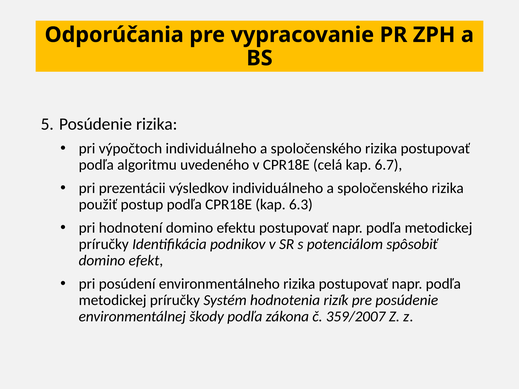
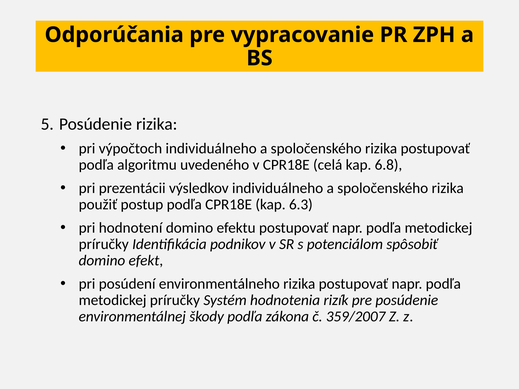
6.7: 6.7 -> 6.8
